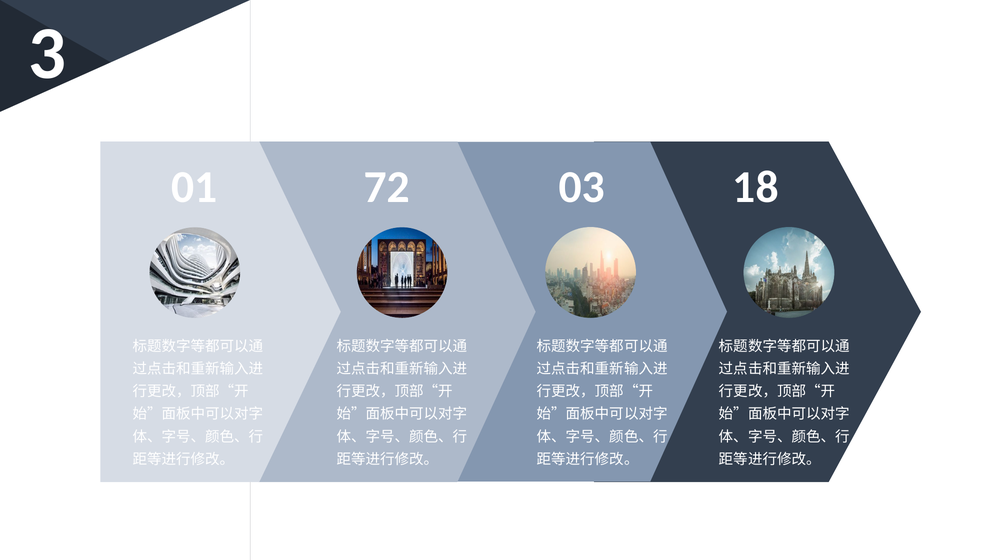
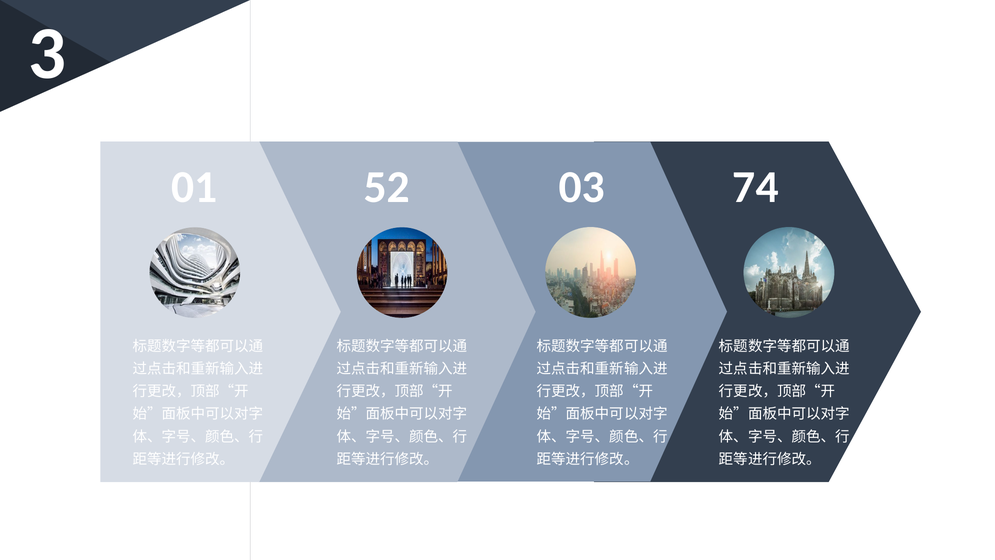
72: 72 -> 52
18: 18 -> 74
